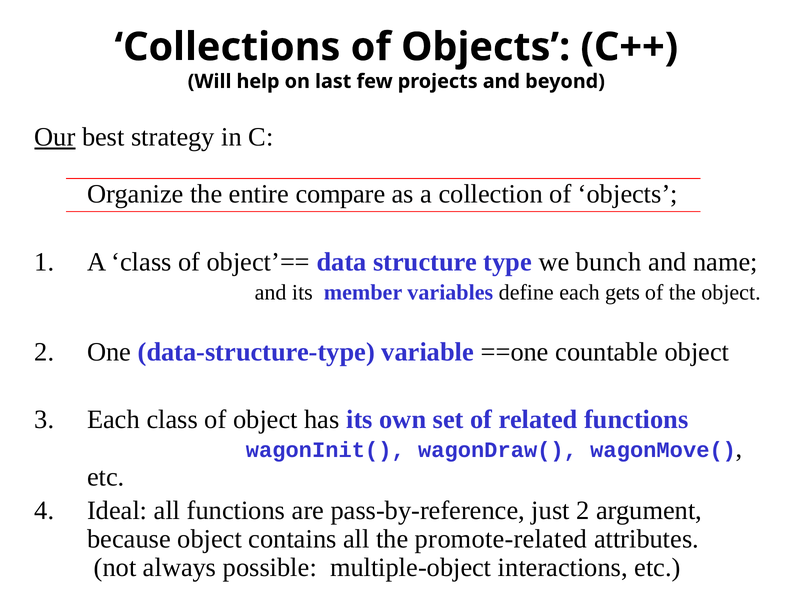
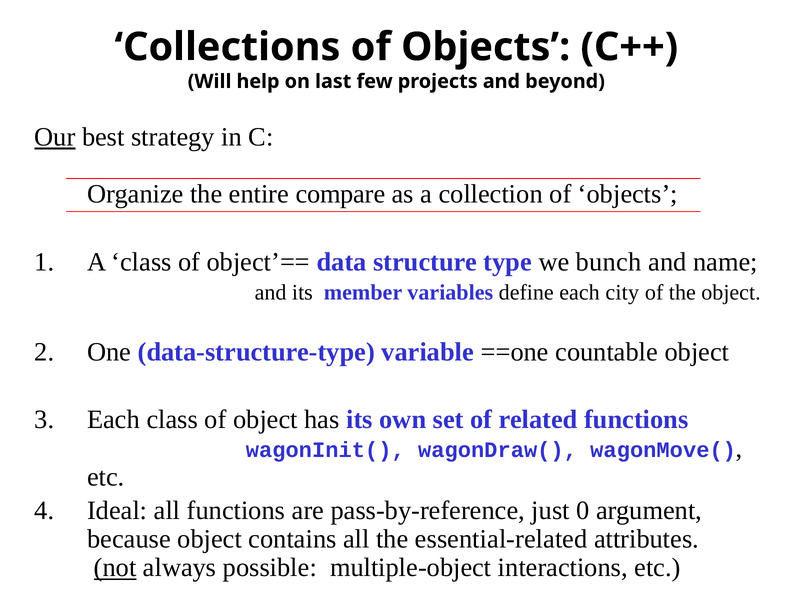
gets: gets -> city
just 2: 2 -> 0
promote-related: promote-related -> essential-related
not underline: none -> present
